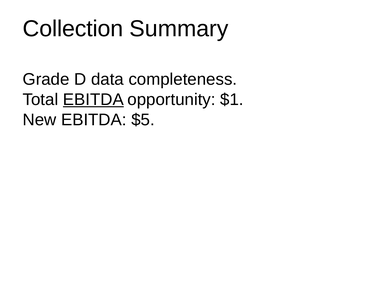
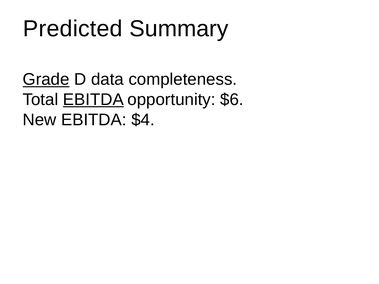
Collection: Collection -> Predicted
Grade underline: none -> present
$1: $1 -> $6
$5: $5 -> $4
